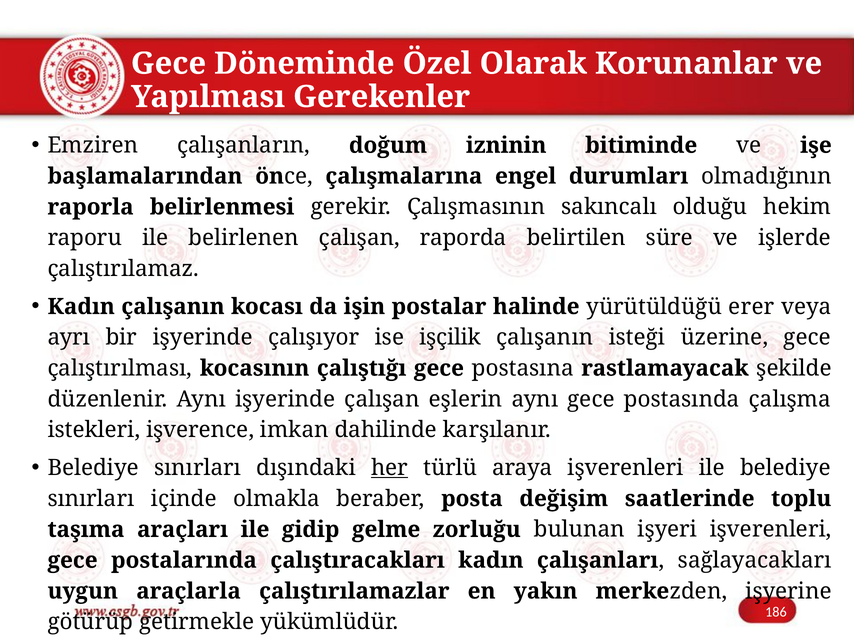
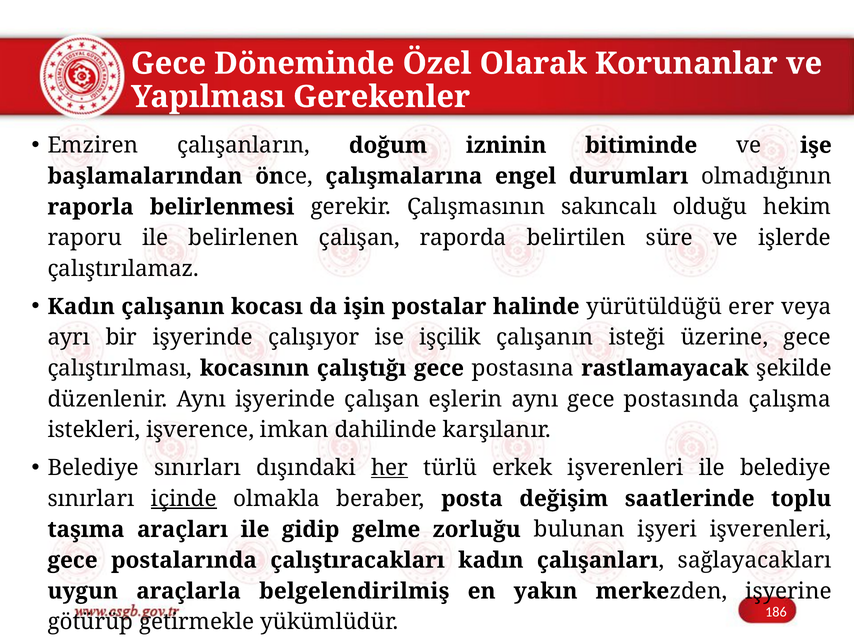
araya: araya -> erkek
içinde underline: none -> present
çalıştırılamazlar: çalıştırılamazlar -> belgelendirilmiş
